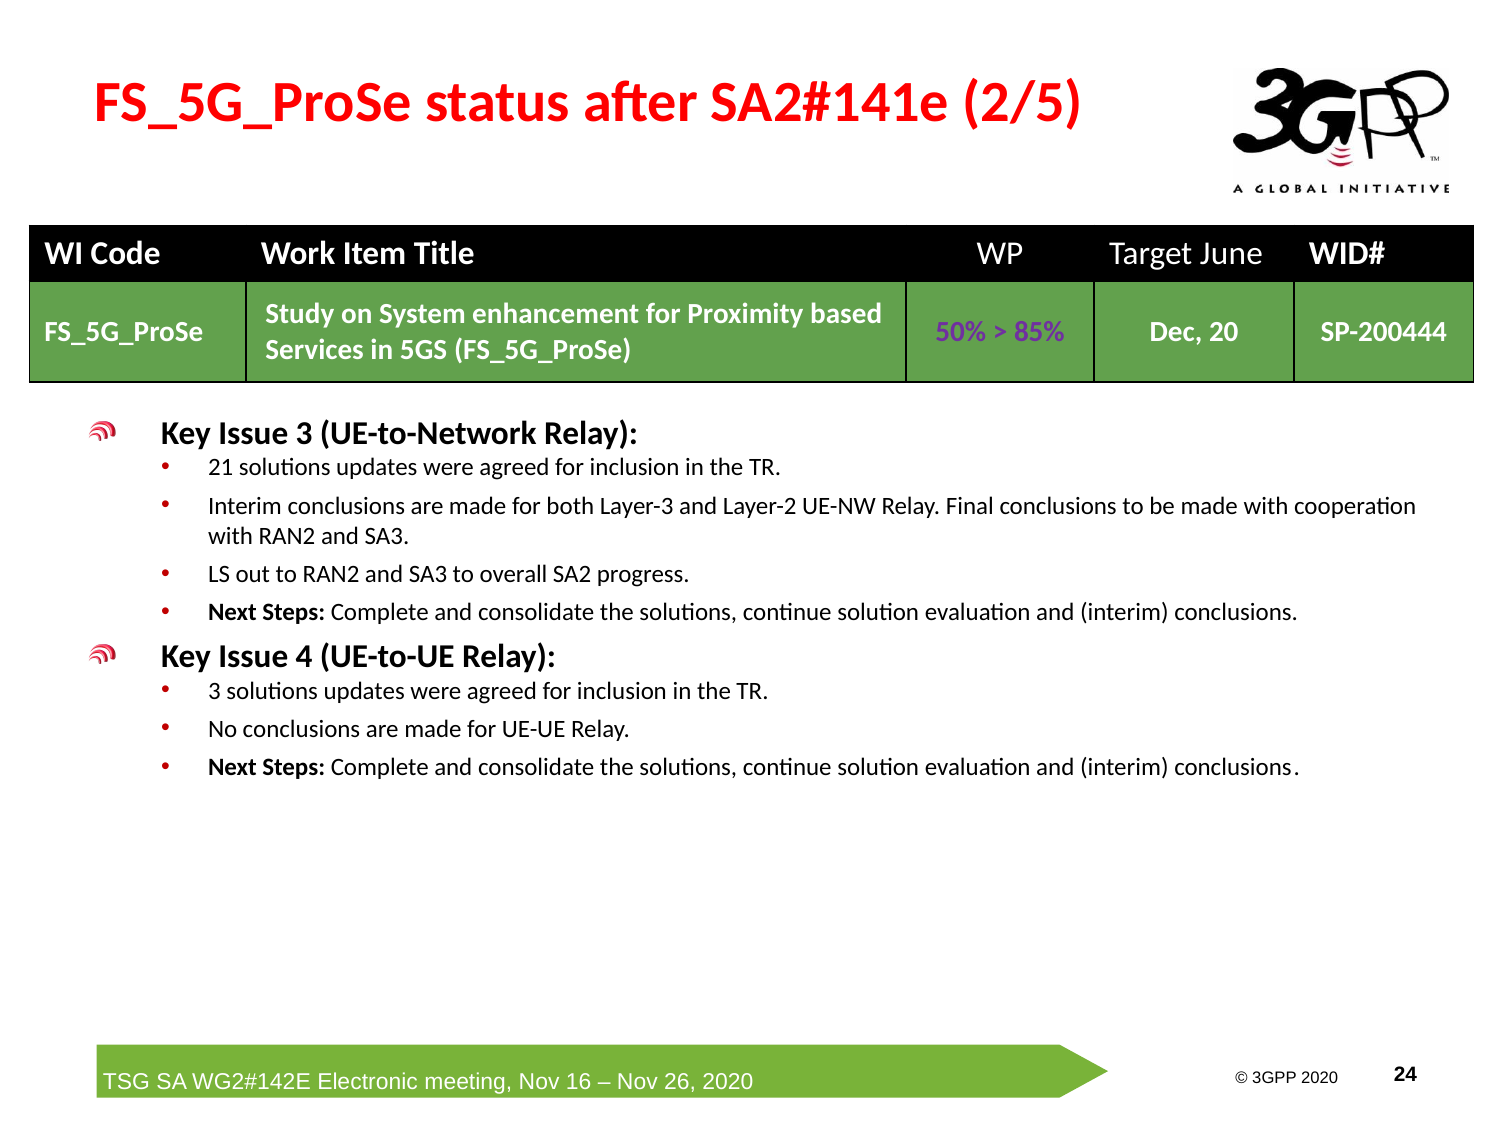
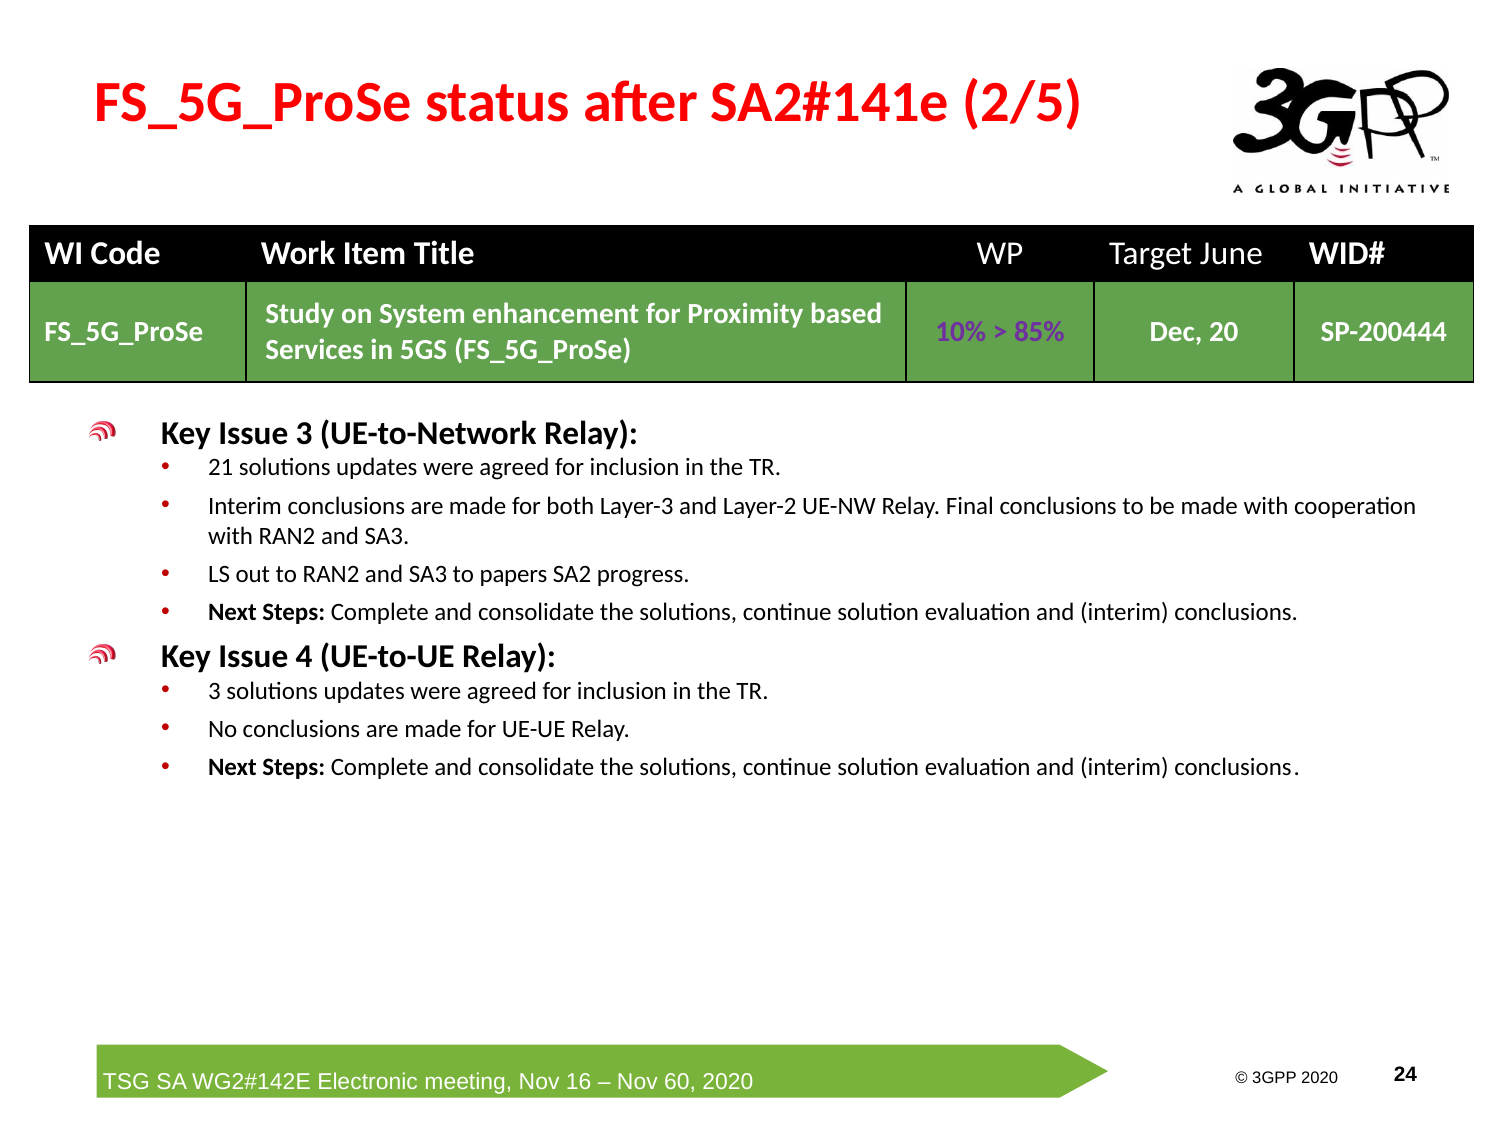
50%: 50% -> 10%
overall: overall -> papers
26: 26 -> 60
